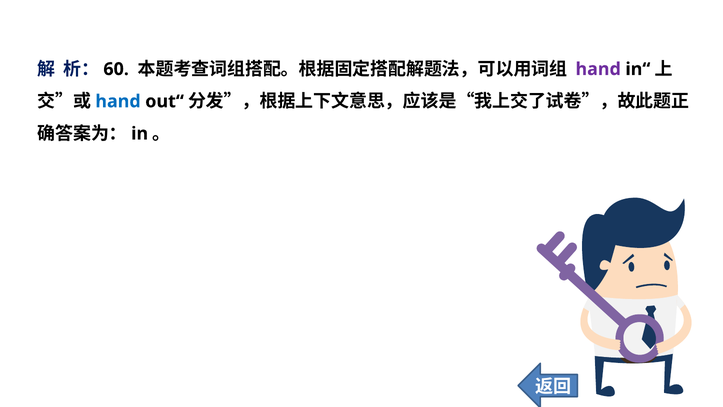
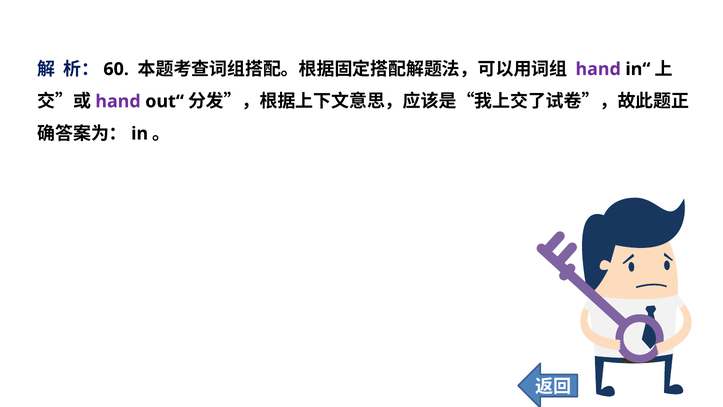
hand at (118, 101) colour: blue -> purple
